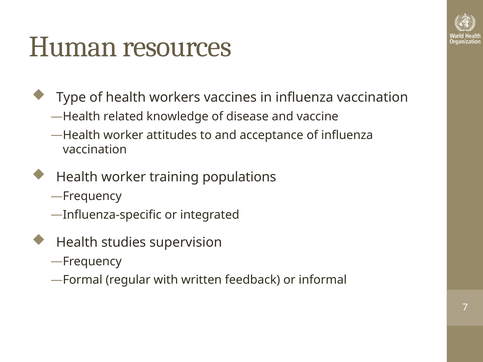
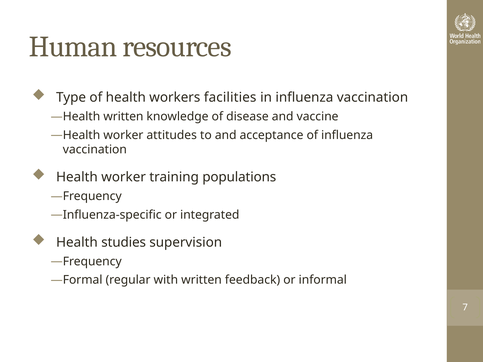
vaccines: vaccines -> facilities
related at (123, 117): related -> written
